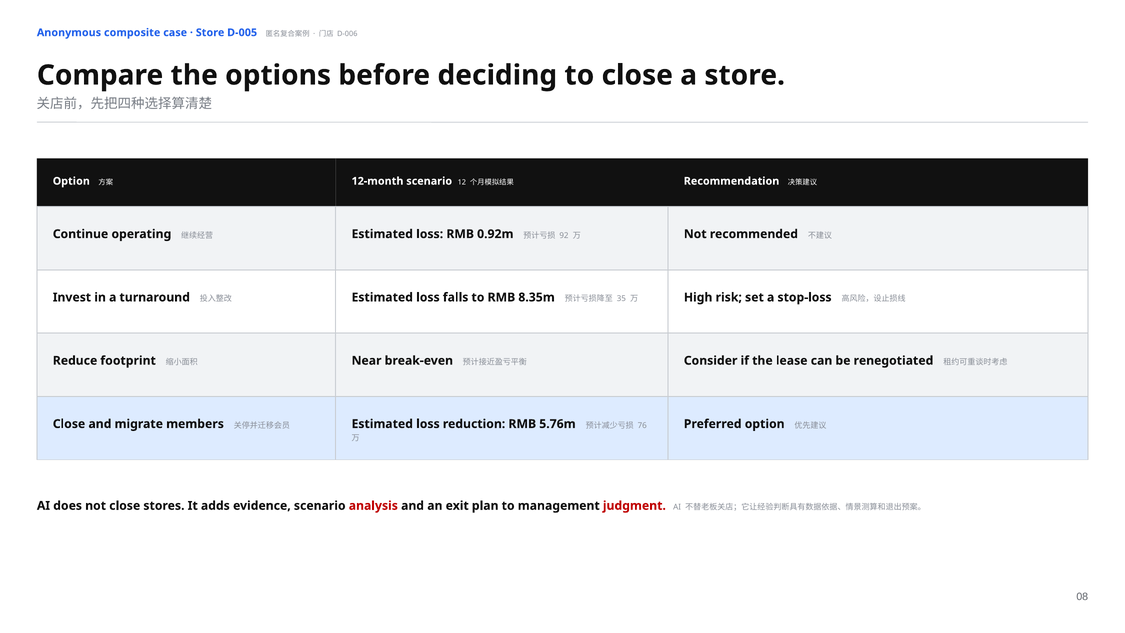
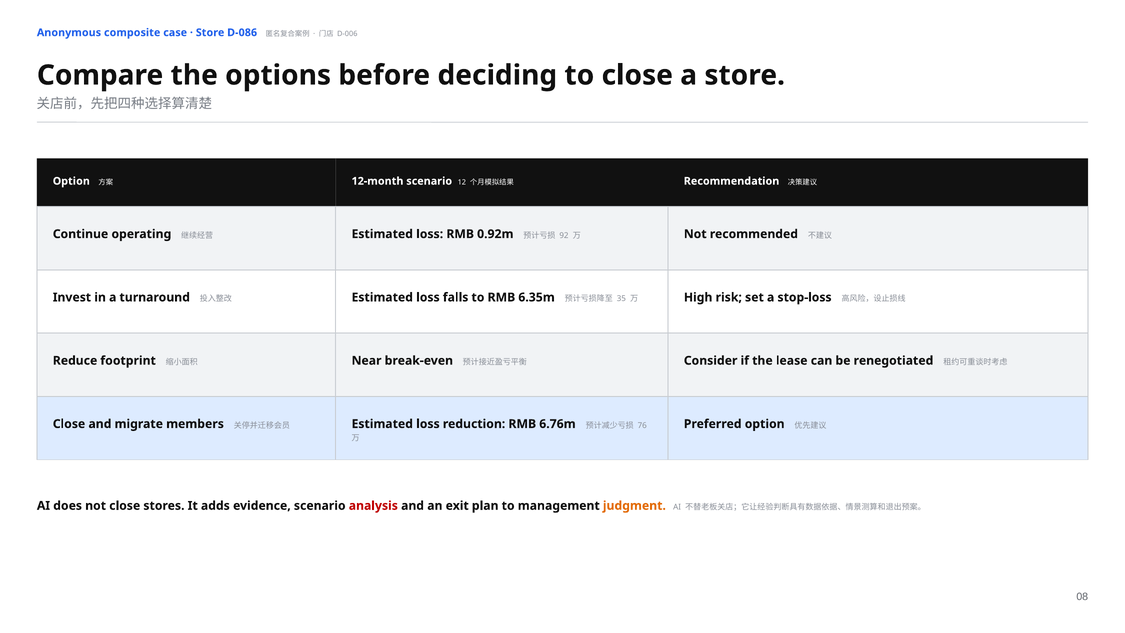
D-005: D-005 -> D-086
8.35m: 8.35m -> 6.35m
5.76m: 5.76m -> 6.76m
judgment colour: red -> orange
